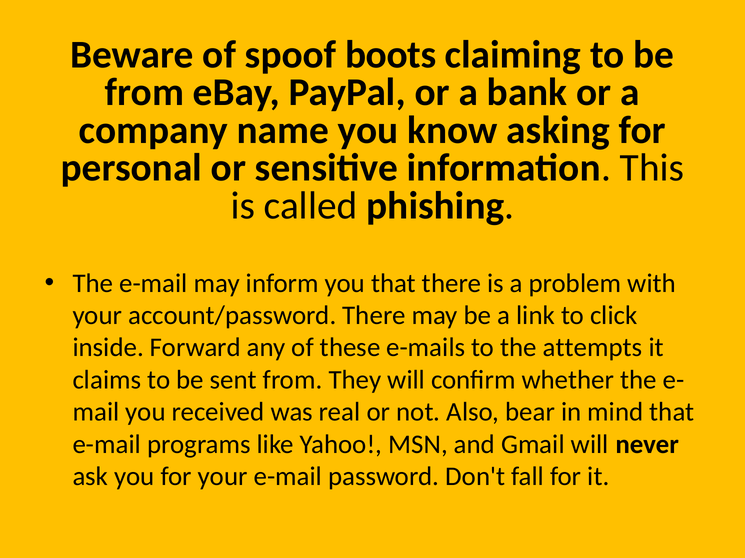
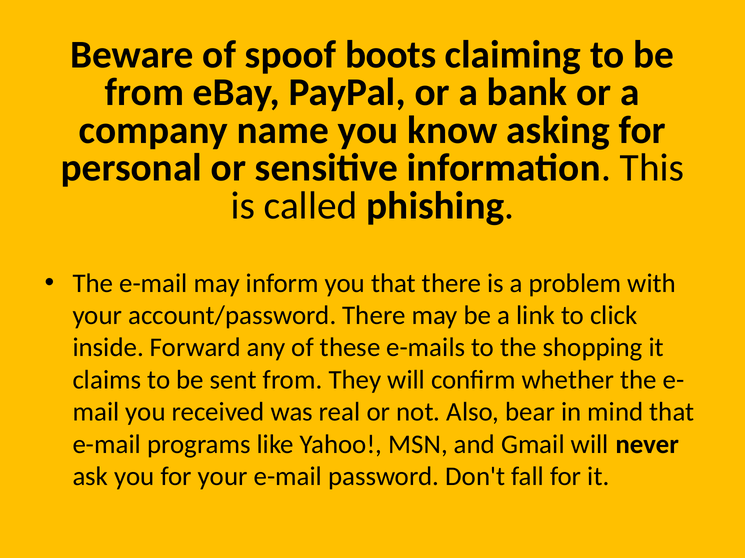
attempts: attempts -> shopping
